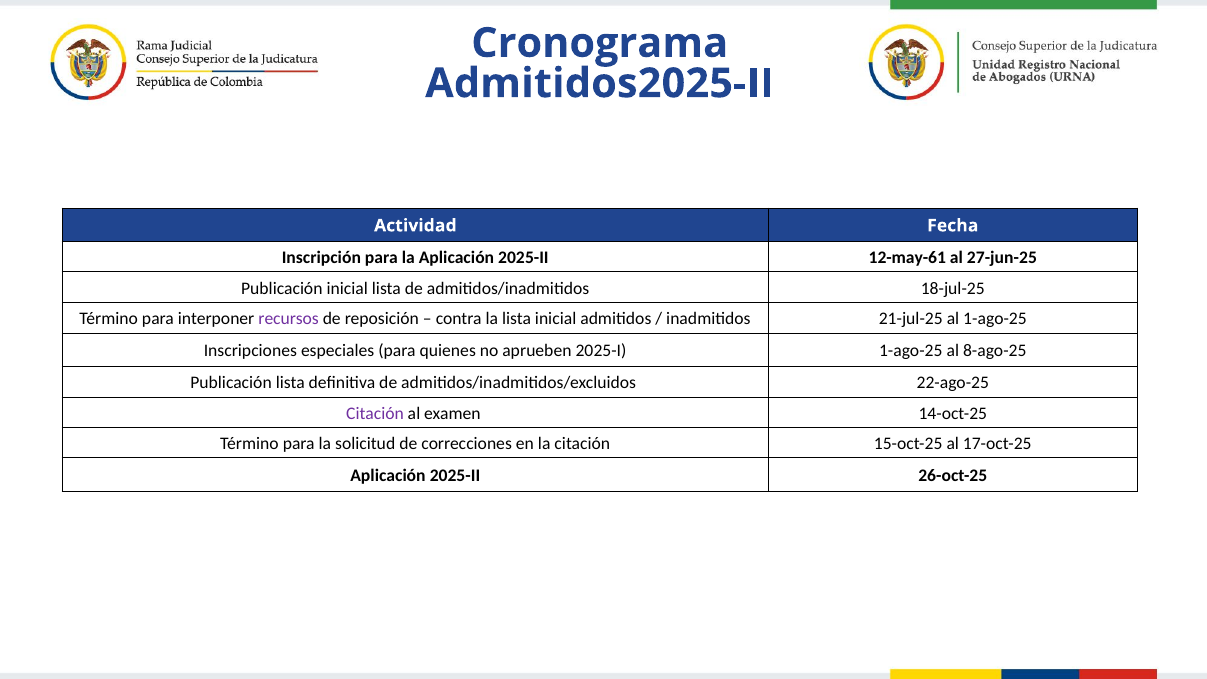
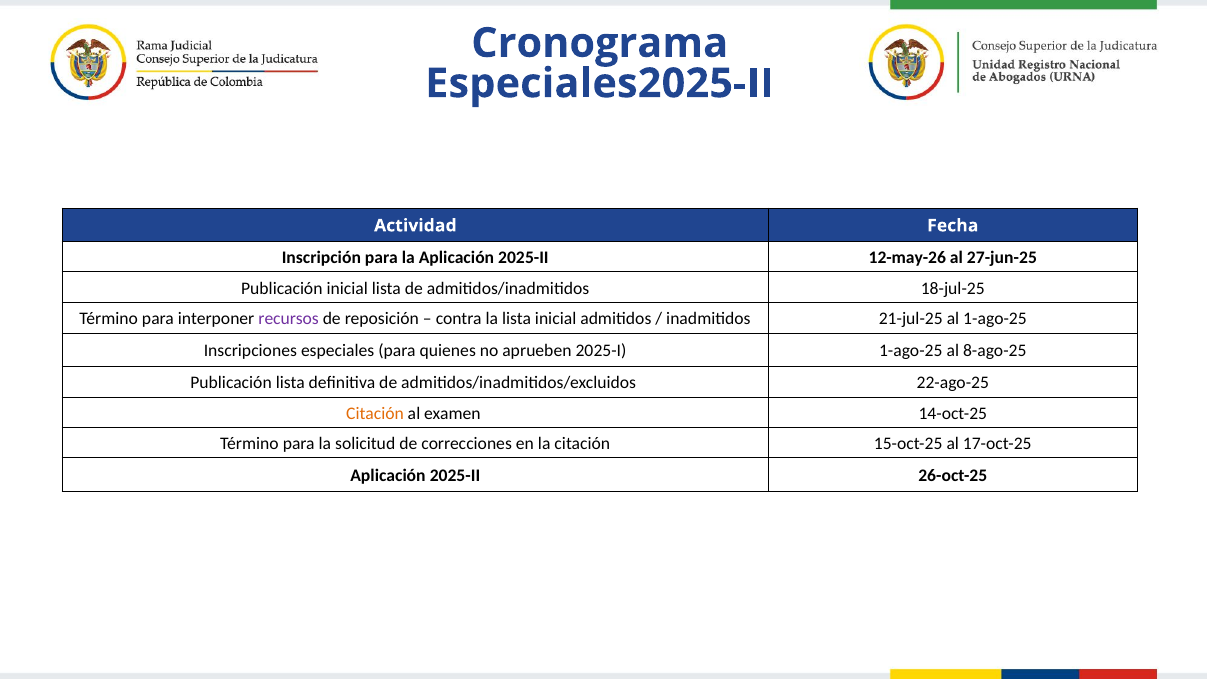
Admitidos2025-II: Admitidos2025-II -> Especiales2025-II
12-may-61: 12-may-61 -> 12-may-26
Citación at (375, 413) colour: purple -> orange
